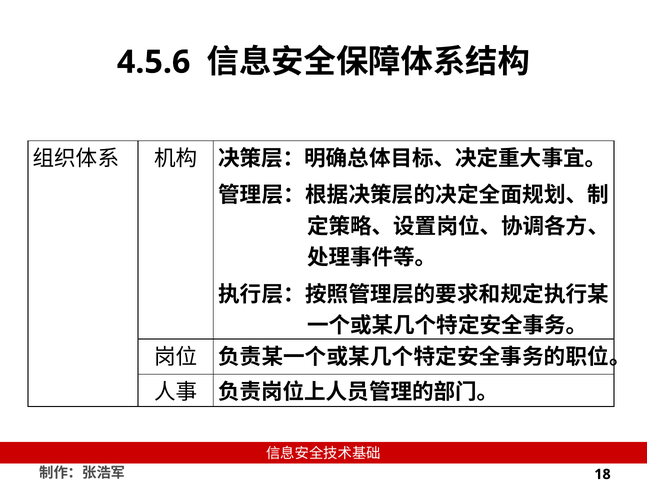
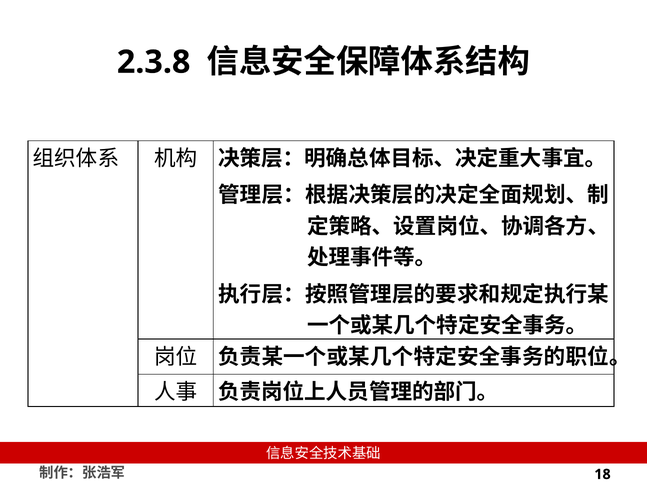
4.5.6: 4.5.6 -> 2.3.8
